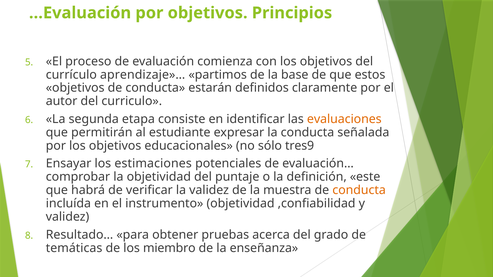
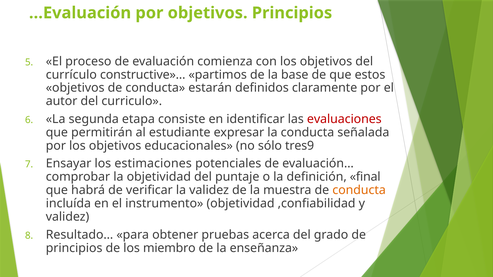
aprendizaje»…: aprendizaje»… -> constructive»…
evaluaciones colour: orange -> red
este: este -> final
temáticas at (74, 248): temáticas -> principios
